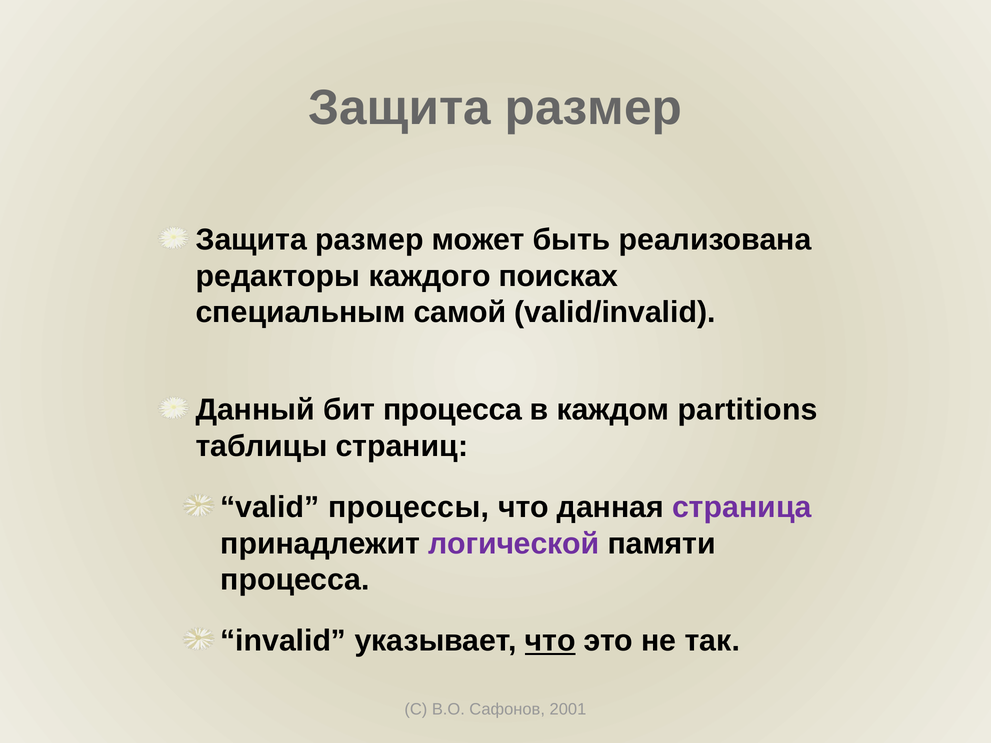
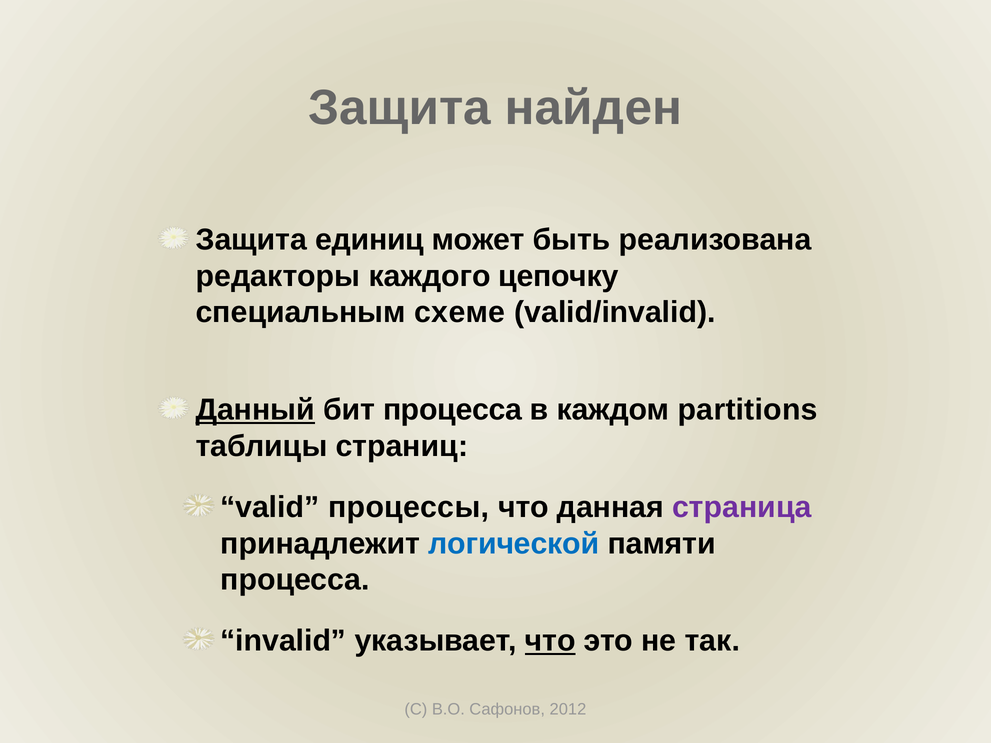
размер at (593, 108): размер -> найден
размер at (369, 240): размер -> единиц
поисках: поисках -> цепочку
самой: самой -> схеме
Данный underline: none -> present
логической colour: purple -> blue
2001: 2001 -> 2012
